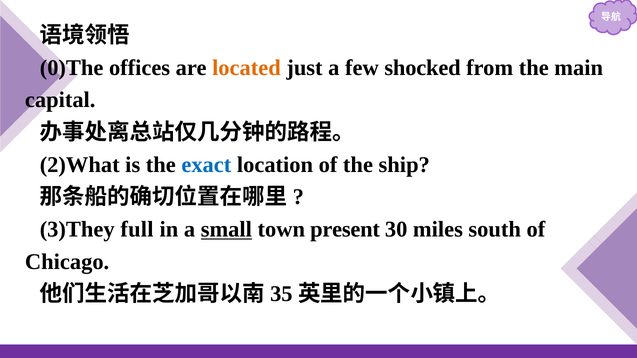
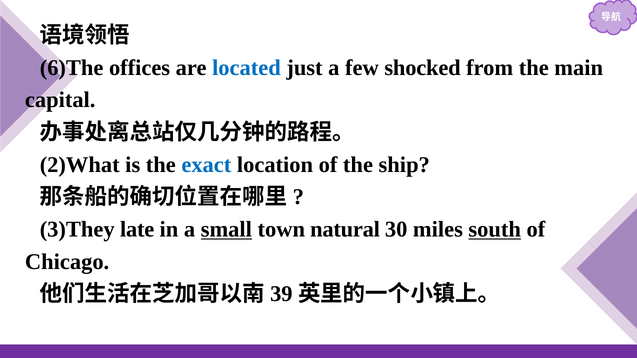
0)The: 0)The -> 6)The
located colour: orange -> blue
full: full -> late
present: present -> natural
south underline: none -> present
35: 35 -> 39
